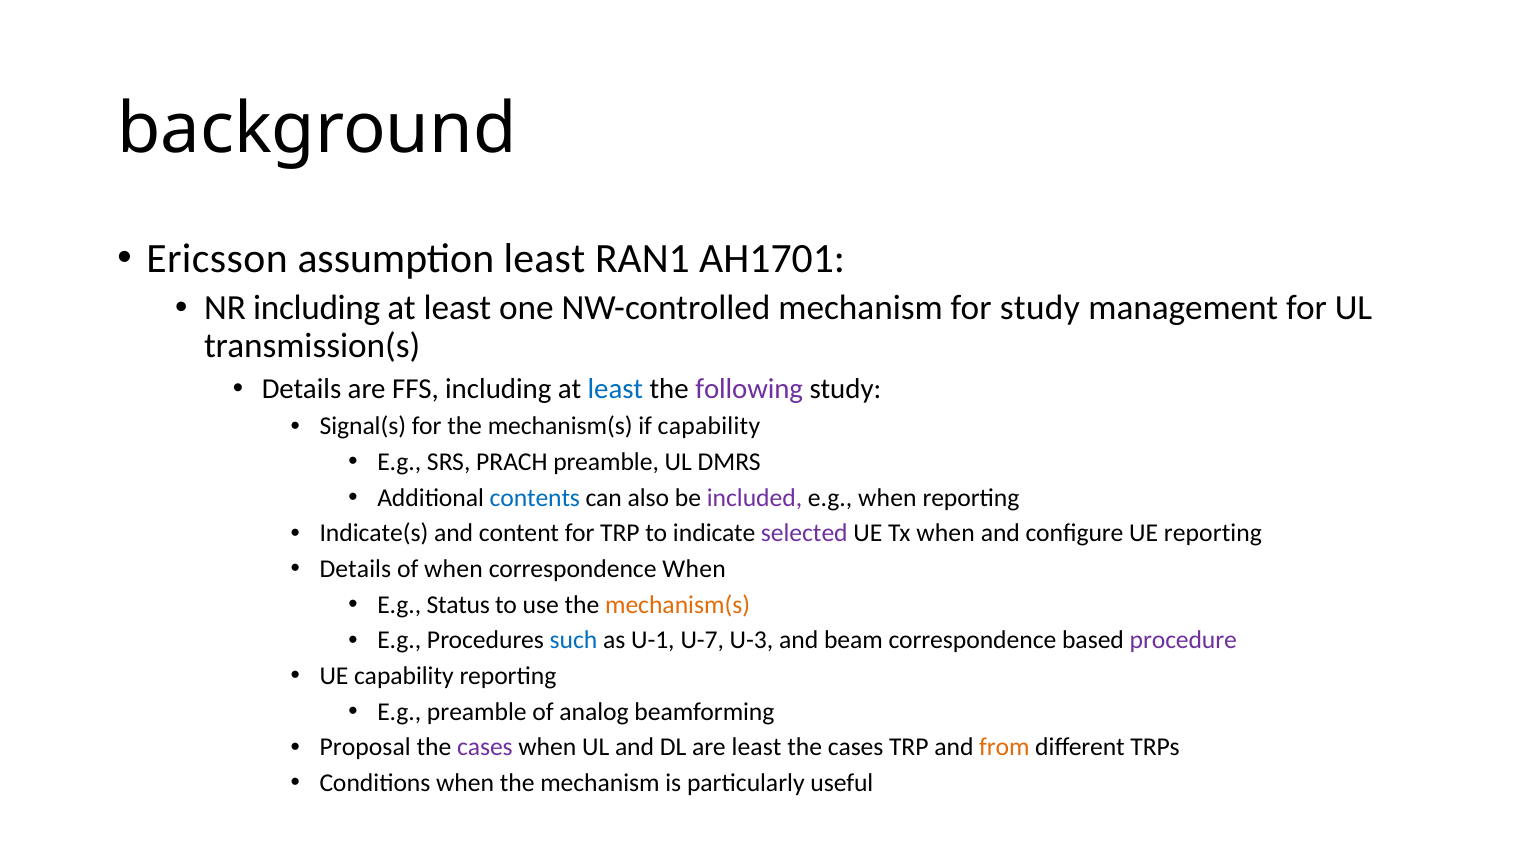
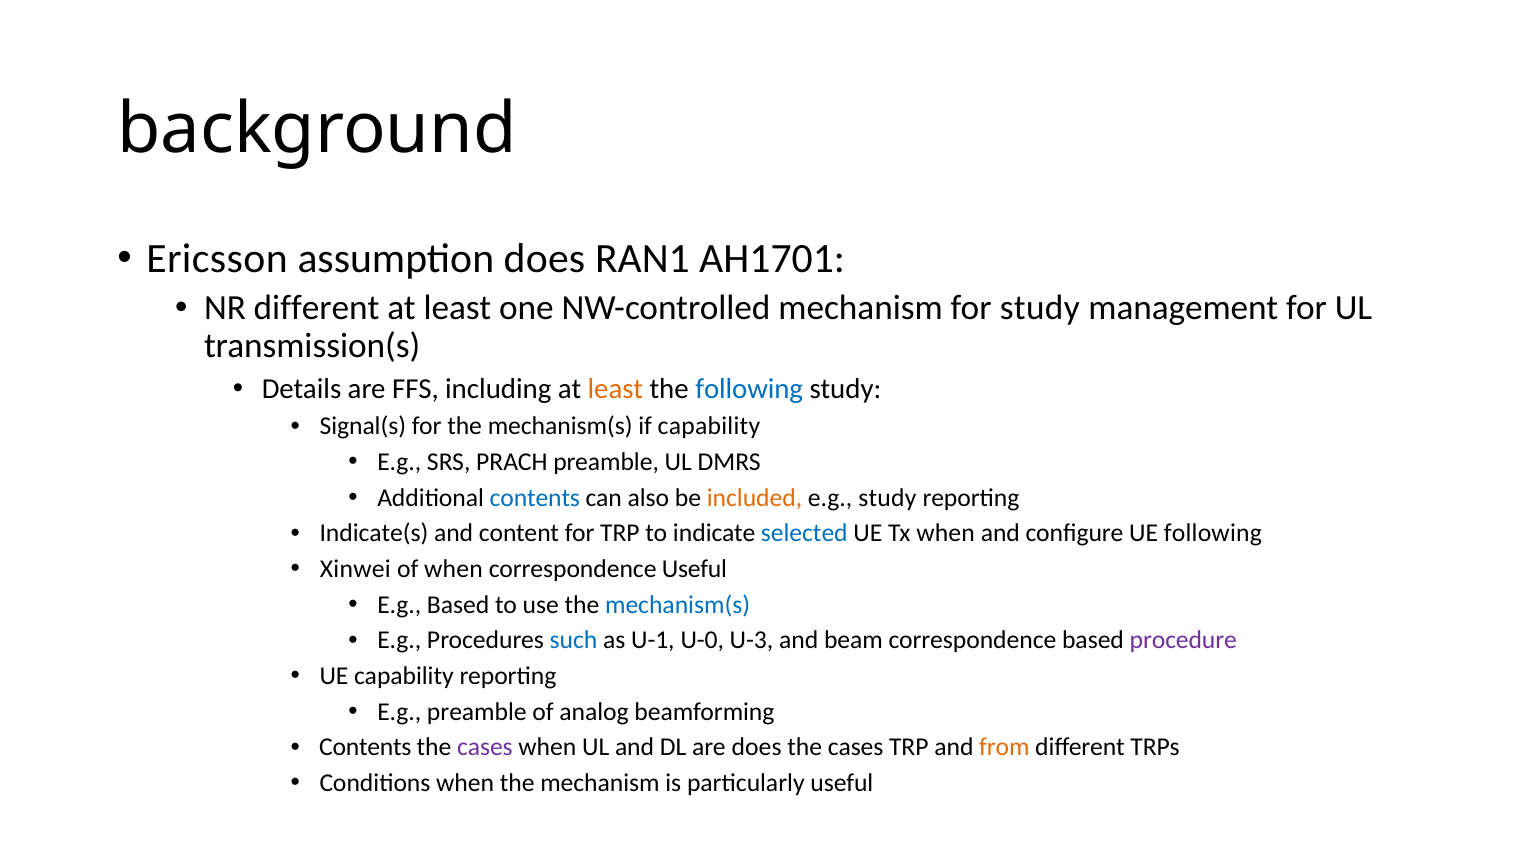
assumption least: least -> does
NR including: including -> different
least at (615, 389) colour: blue -> orange
following at (749, 389) colour: purple -> blue
included colour: purple -> orange
e.g when: when -> study
selected colour: purple -> blue
UE reporting: reporting -> following
Details at (355, 569): Details -> Xinwei
correspondence When: When -> Useful
E.g Status: Status -> Based
mechanism(s at (678, 605) colour: orange -> blue
U-7: U-7 -> U-0
Proposal at (365, 748): Proposal -> Contents
are least: least -> does
